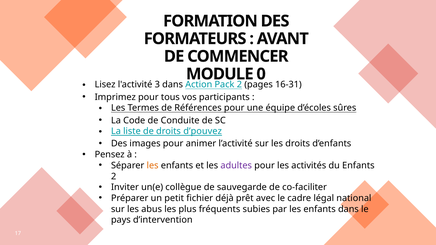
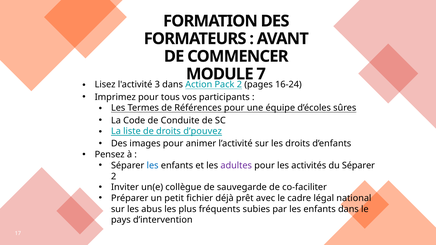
0: 0 -> 7
16-31: 16-31 -> 16-24
les at (153, 166) colour: orange -> blue
du Enfants: Enfants -> Séparer
